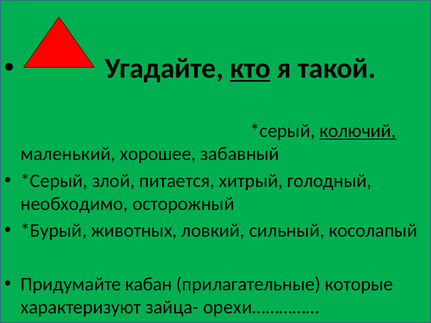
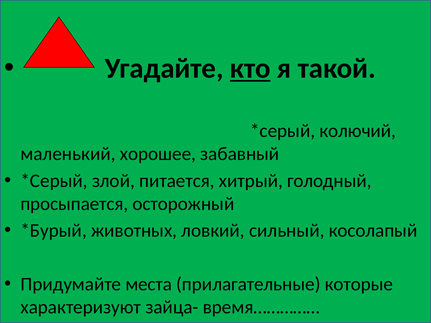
колючий underline: present -> none
необходимо: необходимо -> просыпается
кабан: кабан -> места
орехи……………: орехи…………… -> время……………
